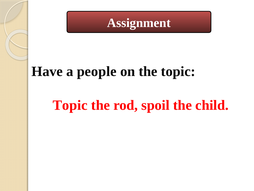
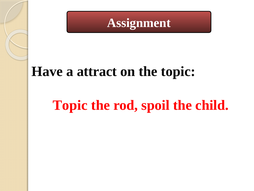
people: people -> attract
